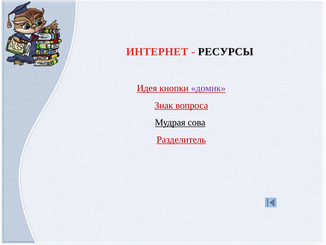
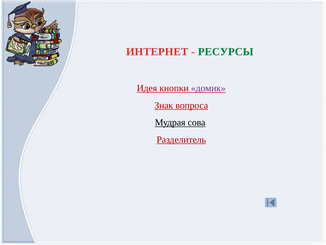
РЕСУРСЫ colour: black -> green
